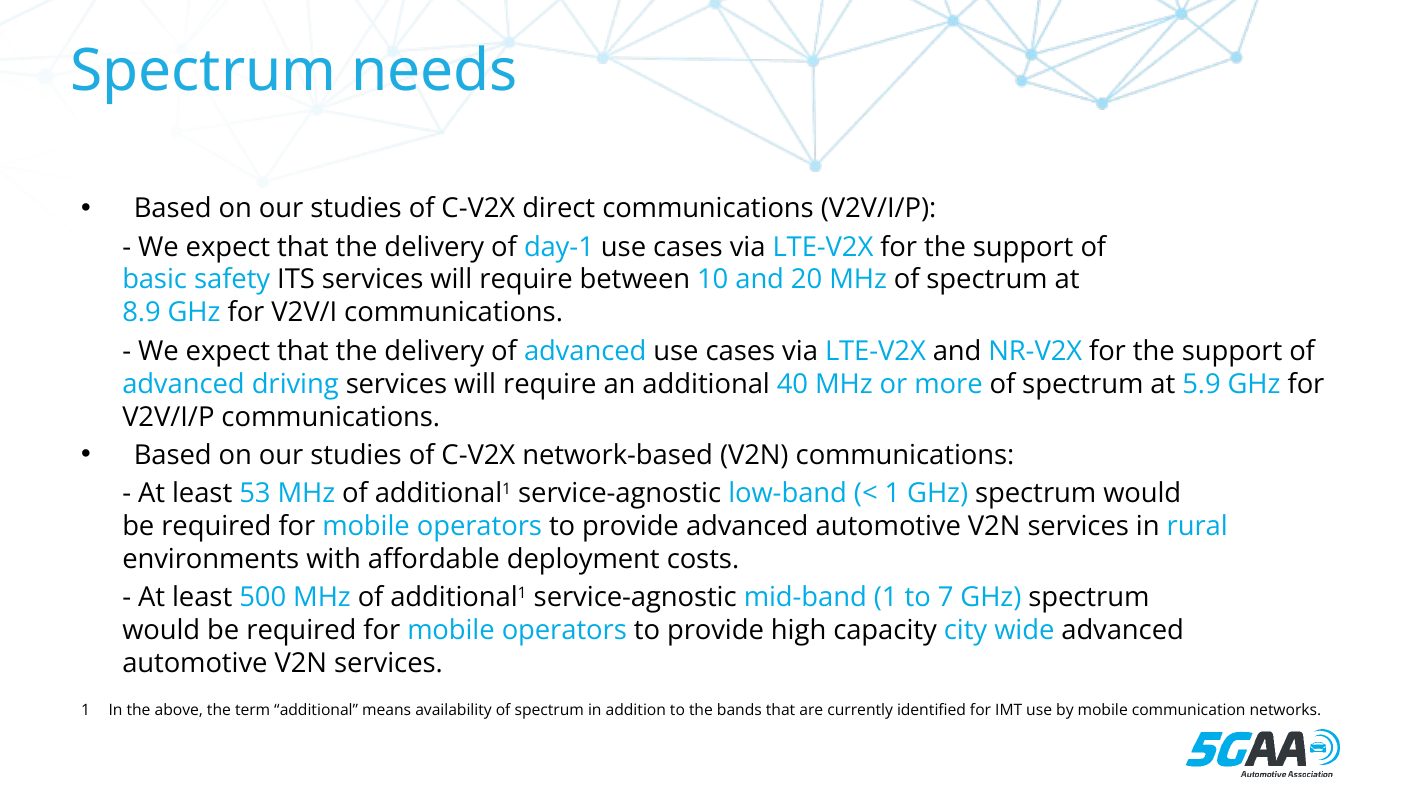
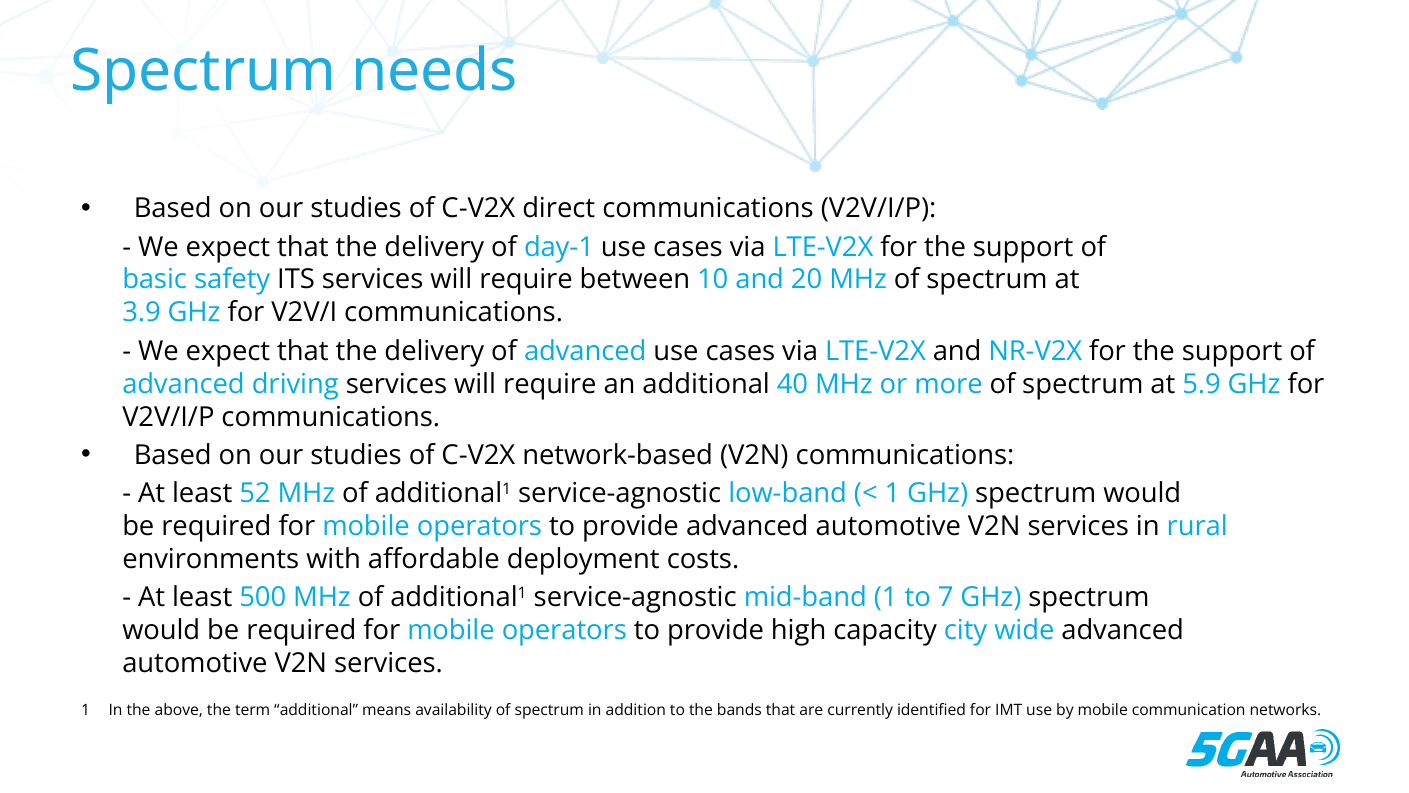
8.9: 8.9 -> 3.9
53: 53 -> 52
